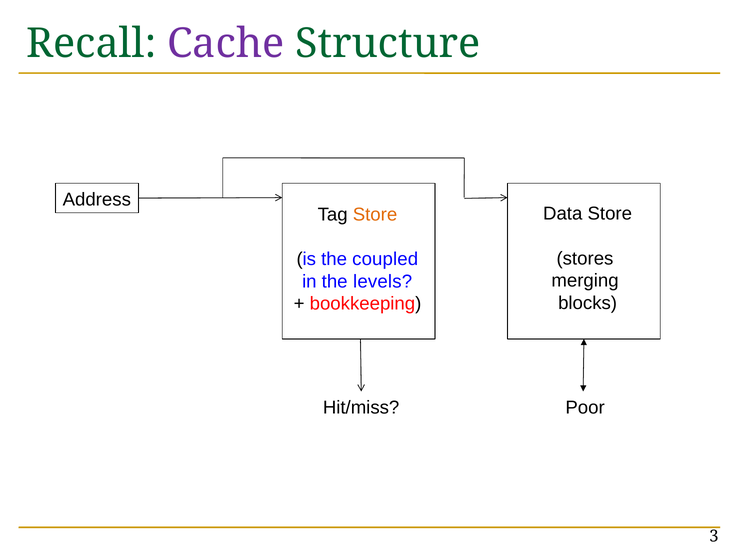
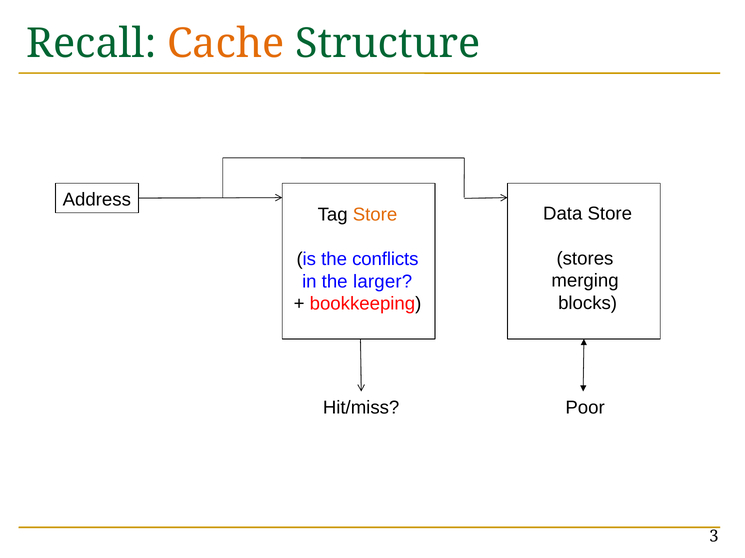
Cache colour: purple -> orange
coupled: coupled -> conflicts
levels: levels -> larger
